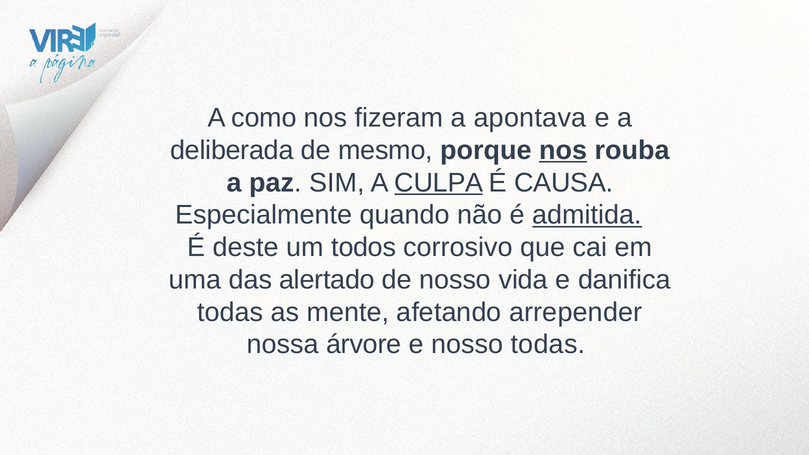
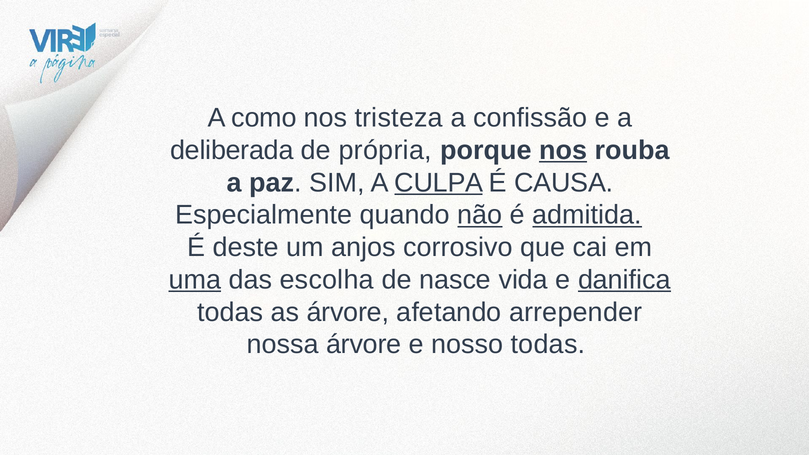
fizeram: fizeram -> tristeza
apontava: apontava -> confissão
mesmo: mesmo -> própria
não underline: none -> present
todos: todos -> anjos
uma underline: none -> present
alertado: alertado -> escolha
de nosso: nosso -> nasce
danifica underline: none -> present
as mente: mente -> árvore
